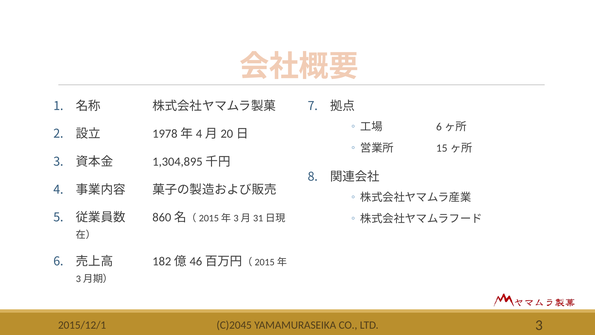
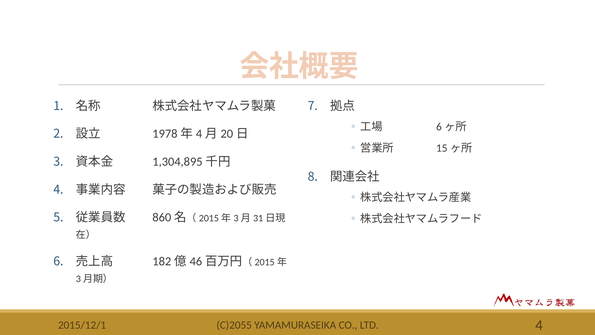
C)2045: C)2045 -> C)2055
LTD 3: 3 -> 4
